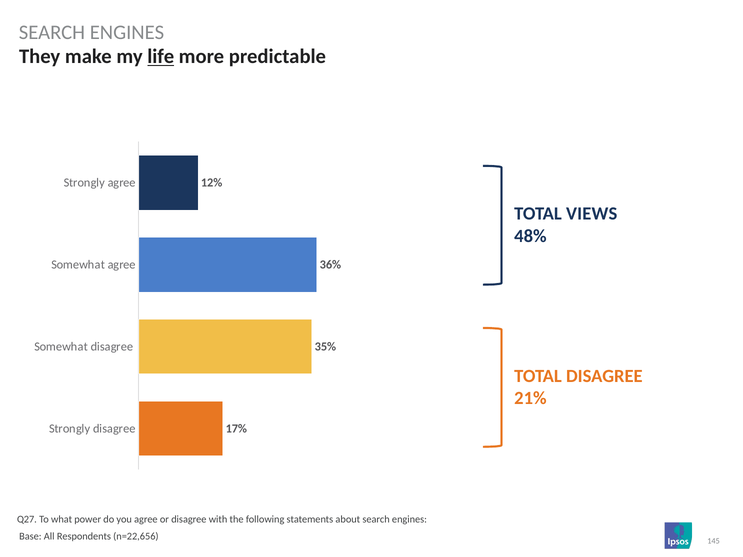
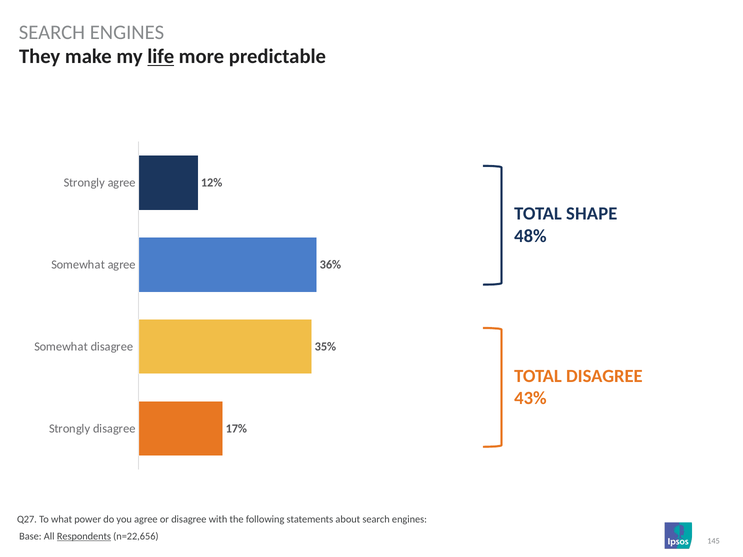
VIEWS: VIEWS -> SHAPE
21%: 21% -> 43%
Respondents underline: none -> present
